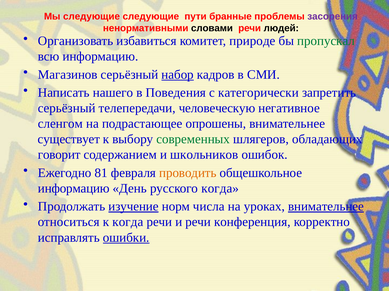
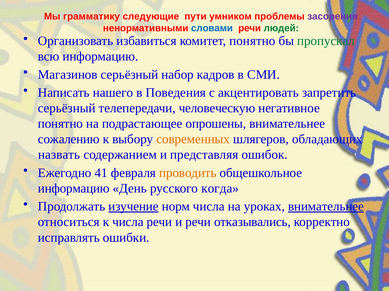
Мы следующие: следующие -> грамматику
бранные: бранные -> умником
словами colour: black -> blue
людей colour: black -> green
комитет природе: природе -> понятно
набор underline: present -> none
категорически: категорически -> акцентировать
сленгом at (60, 124): сленгом -> понятно
существует: существует -> сожалению
современных colour: green -> orange
говорит: говорит -> назвать
школьников: школьников -> представляя
81: 81 -> 41
к когда: когда -> числа
конференция: конференция -> отказывались
ошибки underline: present -> none
